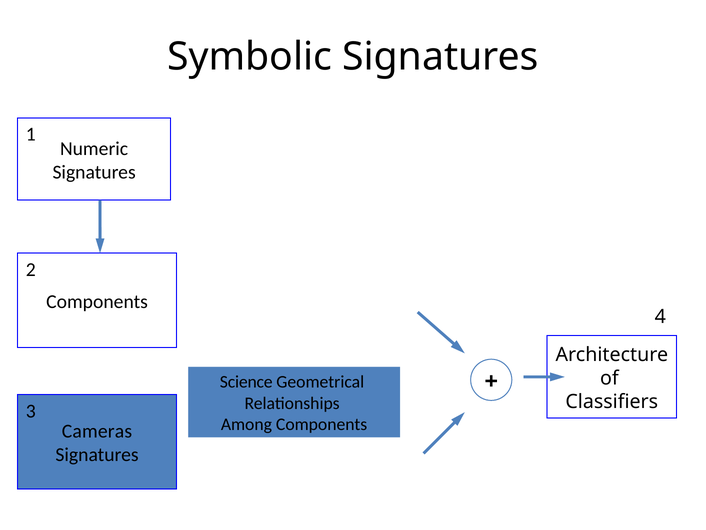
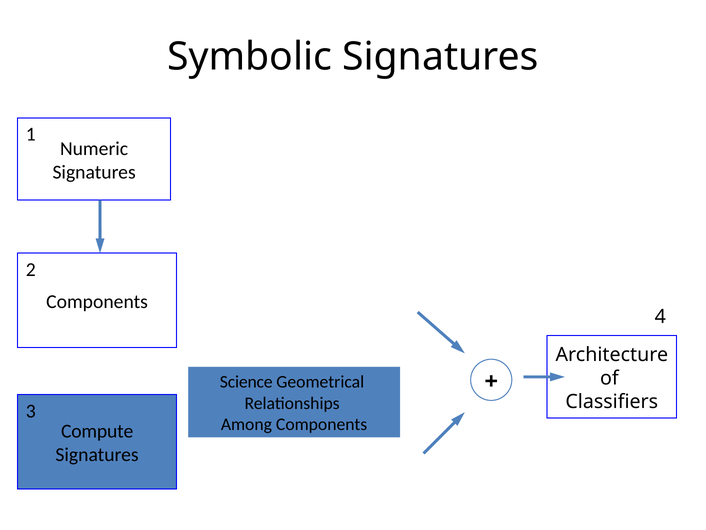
Cameras: Cameras -> Compute
